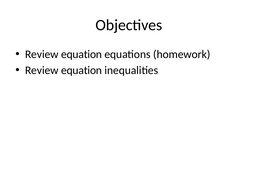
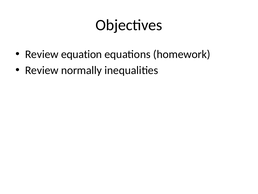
equation at (82, 70): equation -> normally
